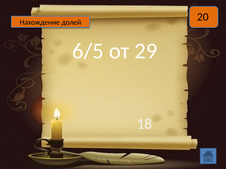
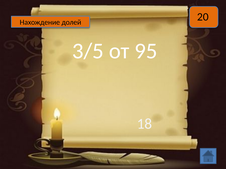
6/5: 6/5 -> 3/5
29: 29 -> 95
